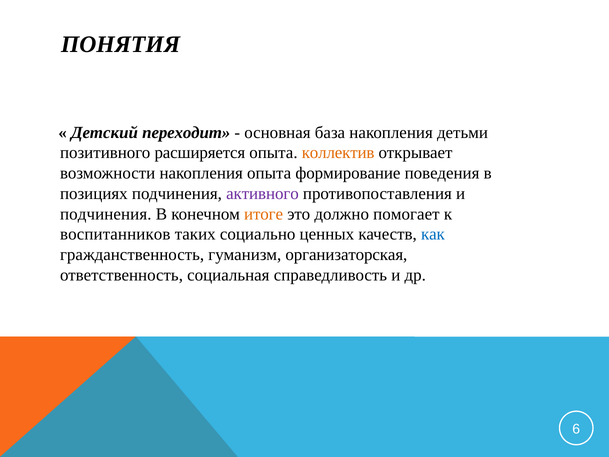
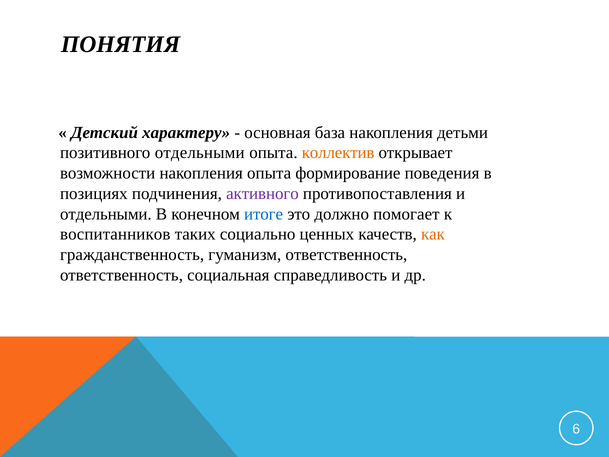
переходит: переходит -> характеру
позитивного расширяется: расширяется -> отдельными
подчинения at (106, 214): подчинения -> отдельными
итоге colour: orange -> blue
как colour: blue -> orange
гуманизм организаторская: организаторская -> ответственность
